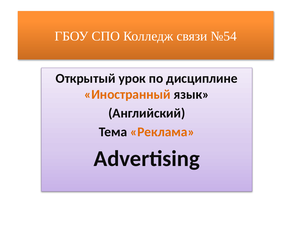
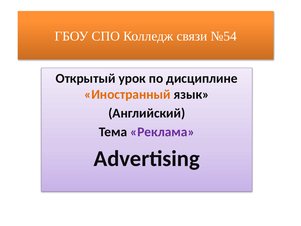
Реклама colour: orange -> purple
